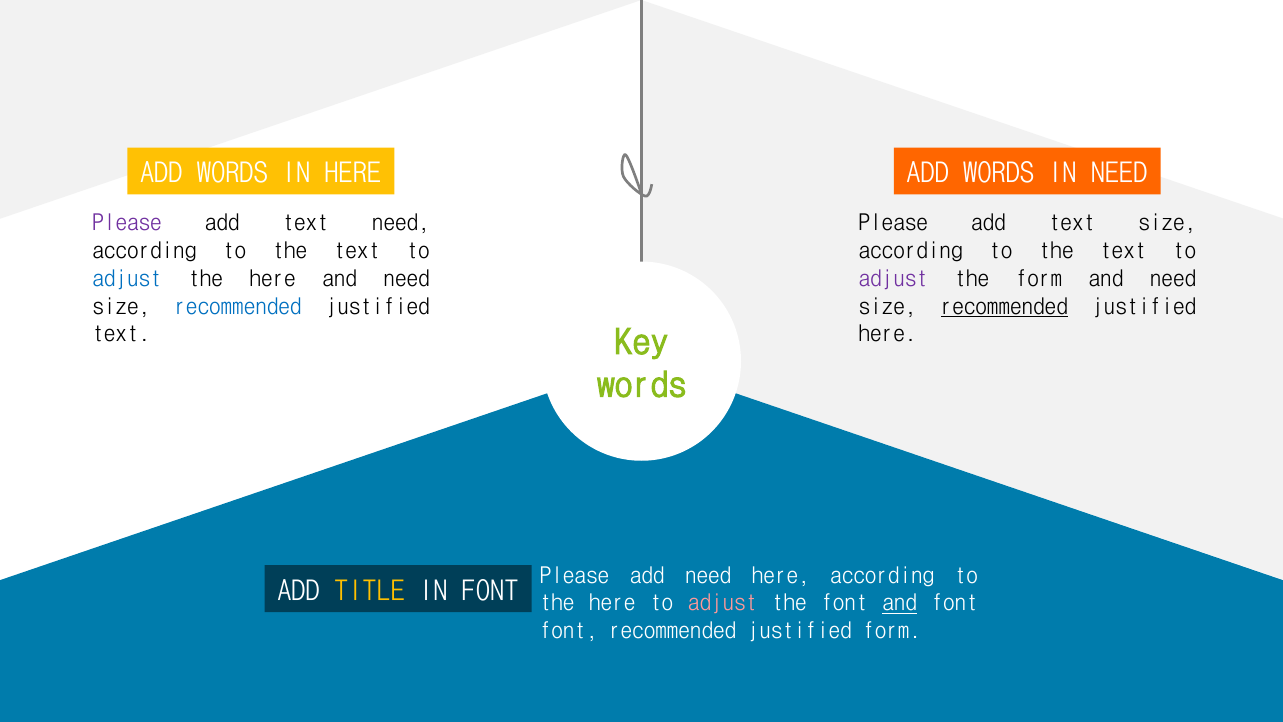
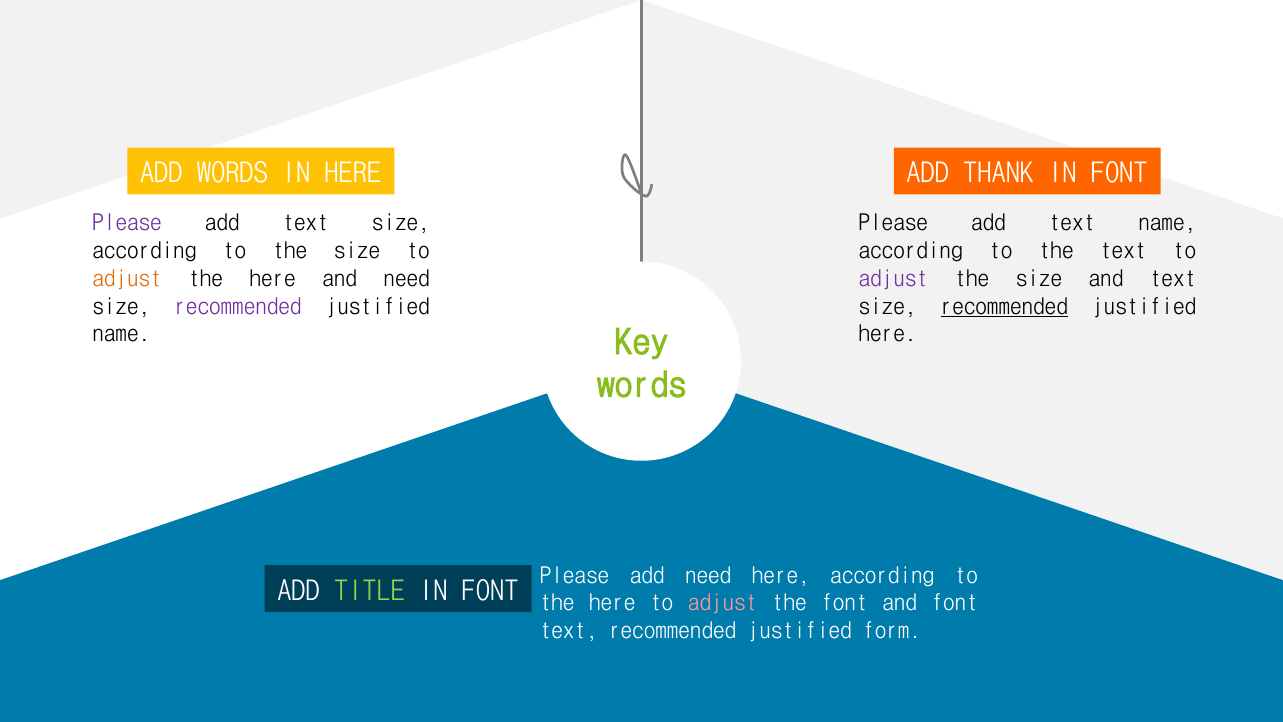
WORDS at (999, 173): WORDS -> THANK
NEED at (1119, 173): NEED -> FONT
add text need: need -> size
text size: size -> name
text at (357, 251): text -> size
adjust at (127, 278) colour: blue -> orange
form at (1039, 278): form -> size
need at (1173, 278): need -> text
recommended at (238, 306) colour: blue -> purple
text at (121, 334): text -> name
TITLE colour: yellow -> light green
and at (900, 603) underline: present -> none
font at (569, 631): font -> text
